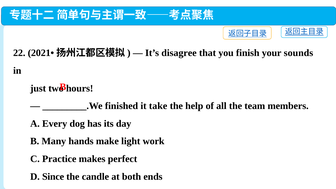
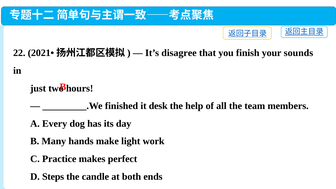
take: take -> desk
Since: Since -> Steps
